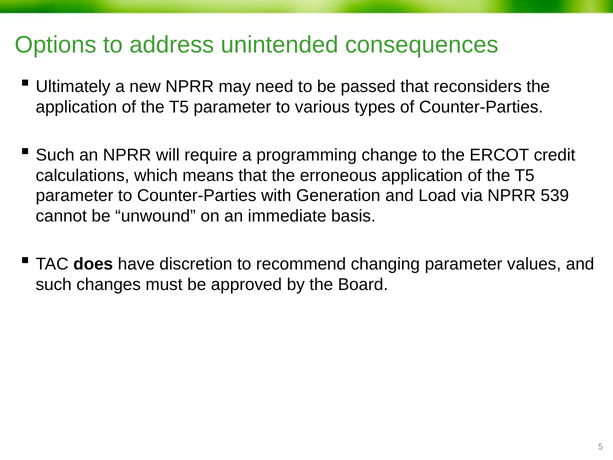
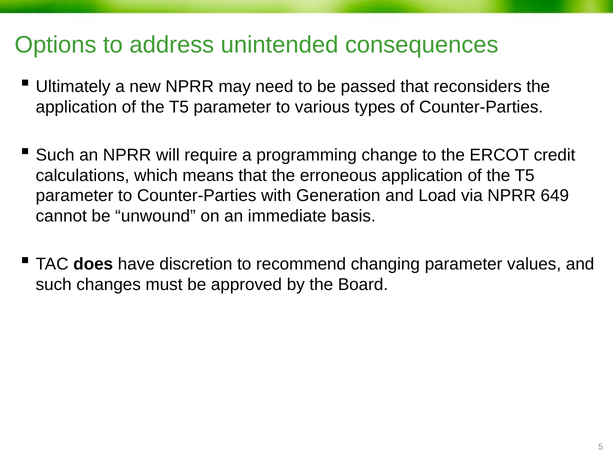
539: 539 -> 649
